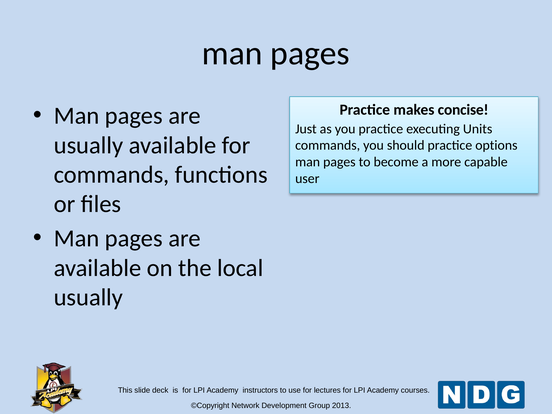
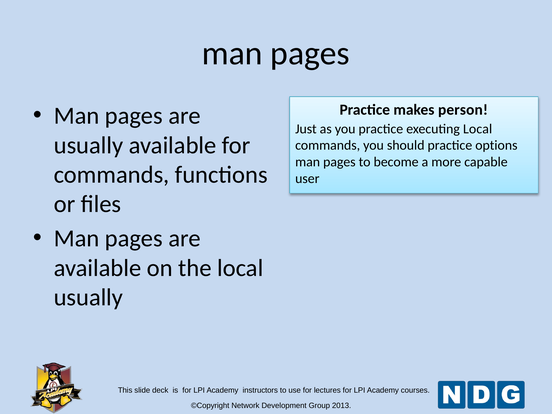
concise: concise -> person
executing Units: Units -> Local
